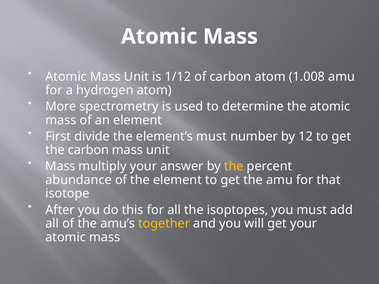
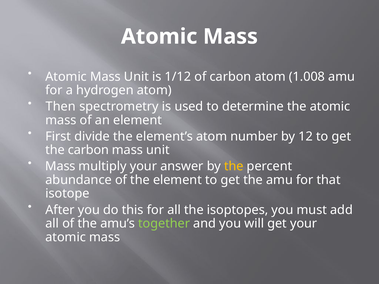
More: More -> Then
element’s must: must -> atom
together colour: yellow -> light green
